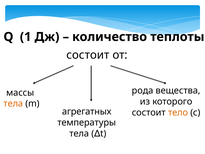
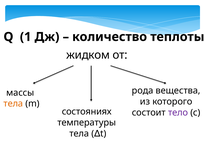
состоит at (88, 55): состоит -> жидком
агрегатных: агрегатных -> состояниях
тело colour: orange -> purple
